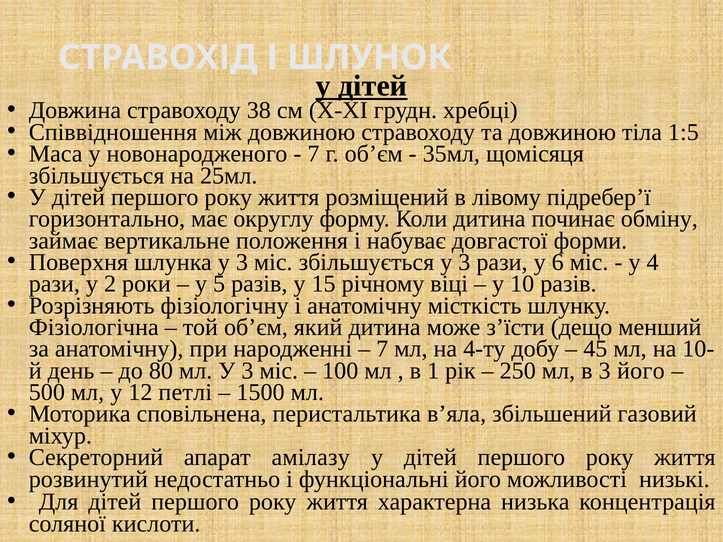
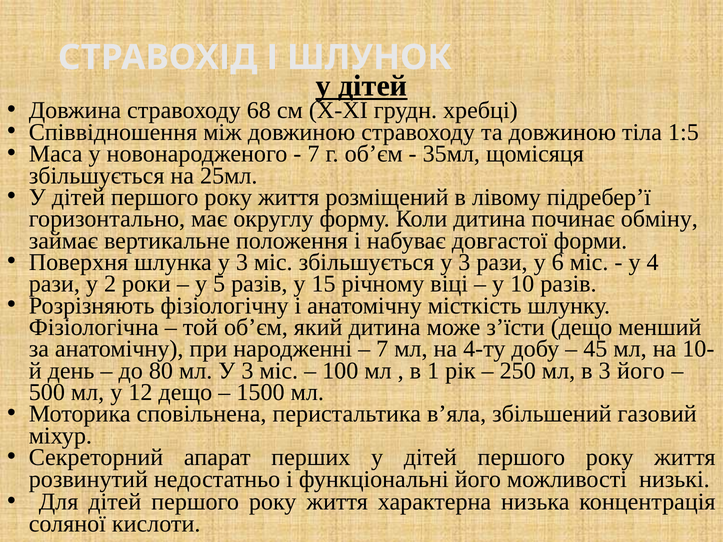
38: 38 -> 68
12 петлі: петлі -> дещо
амілазу: амілазу -> перших
